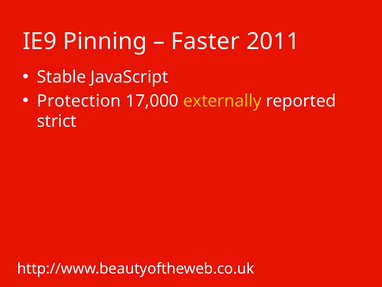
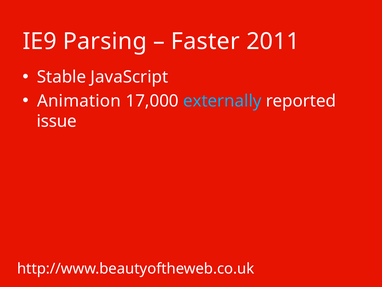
Pinning: Pinning -> Parsing
Protection: Protection -> Animation
externally colour: yellow -> light blue
strict: strict -> issue
